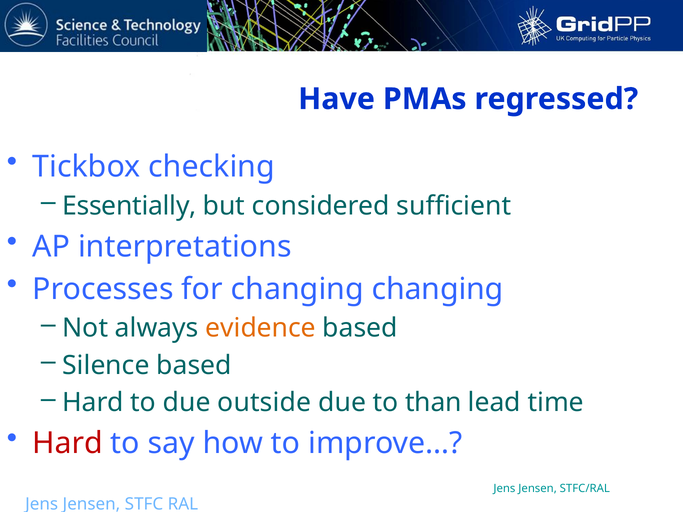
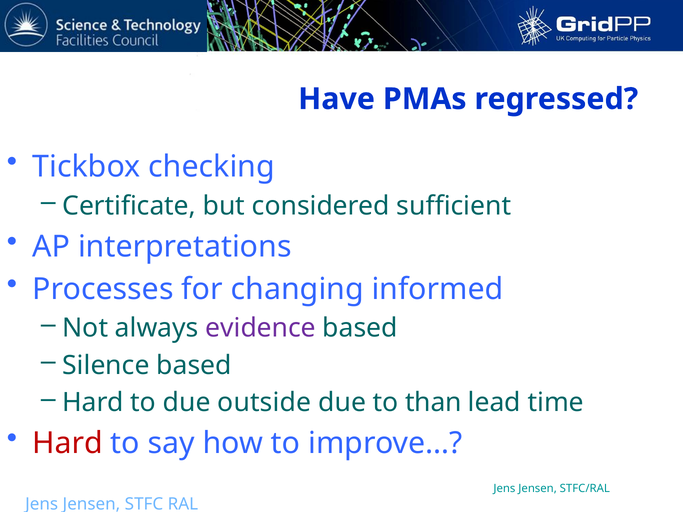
Essentially: Essentially -> Certificate
changing changing: changing -> informed
evidence colour: orange -> purple
